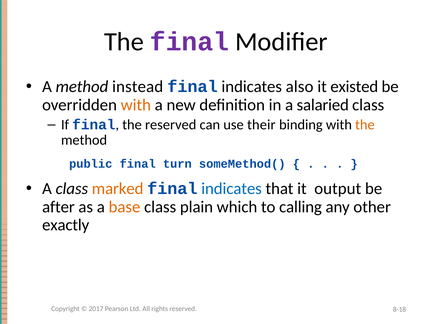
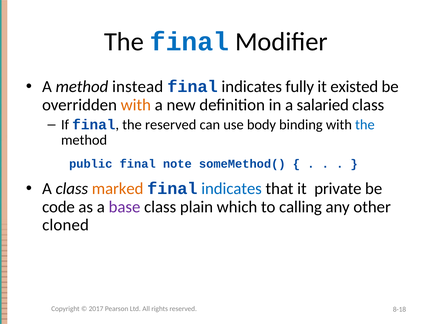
final at (190, 42) colour: purple -> blue
also: also -> fully
their: their -> body
the at (365, 125) colour: orange -> blue
turn: turn -> note
output: output -> private
after: after -> code
base colour: orange -> purple
exactly: exactly -> cloned
